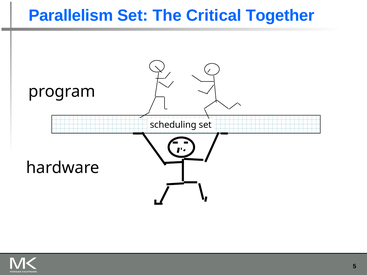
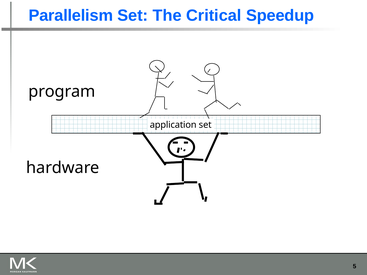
Together: Together -> Speedup
scheduling: scheduling -> application
